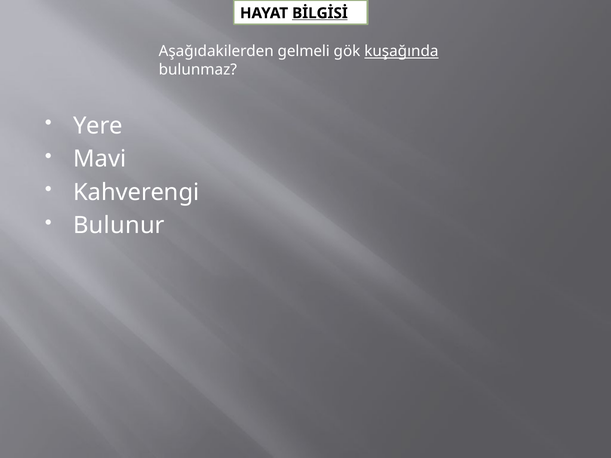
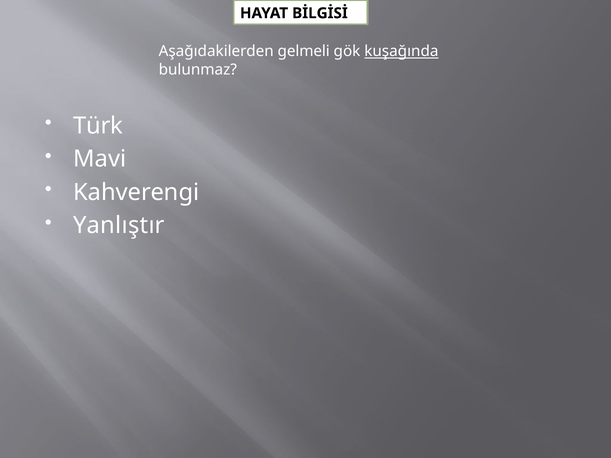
BİLGİSİ underline: present -> none
Yere: Yere -> Türk
Bulunur: Bulunur -> Yanlıştır
